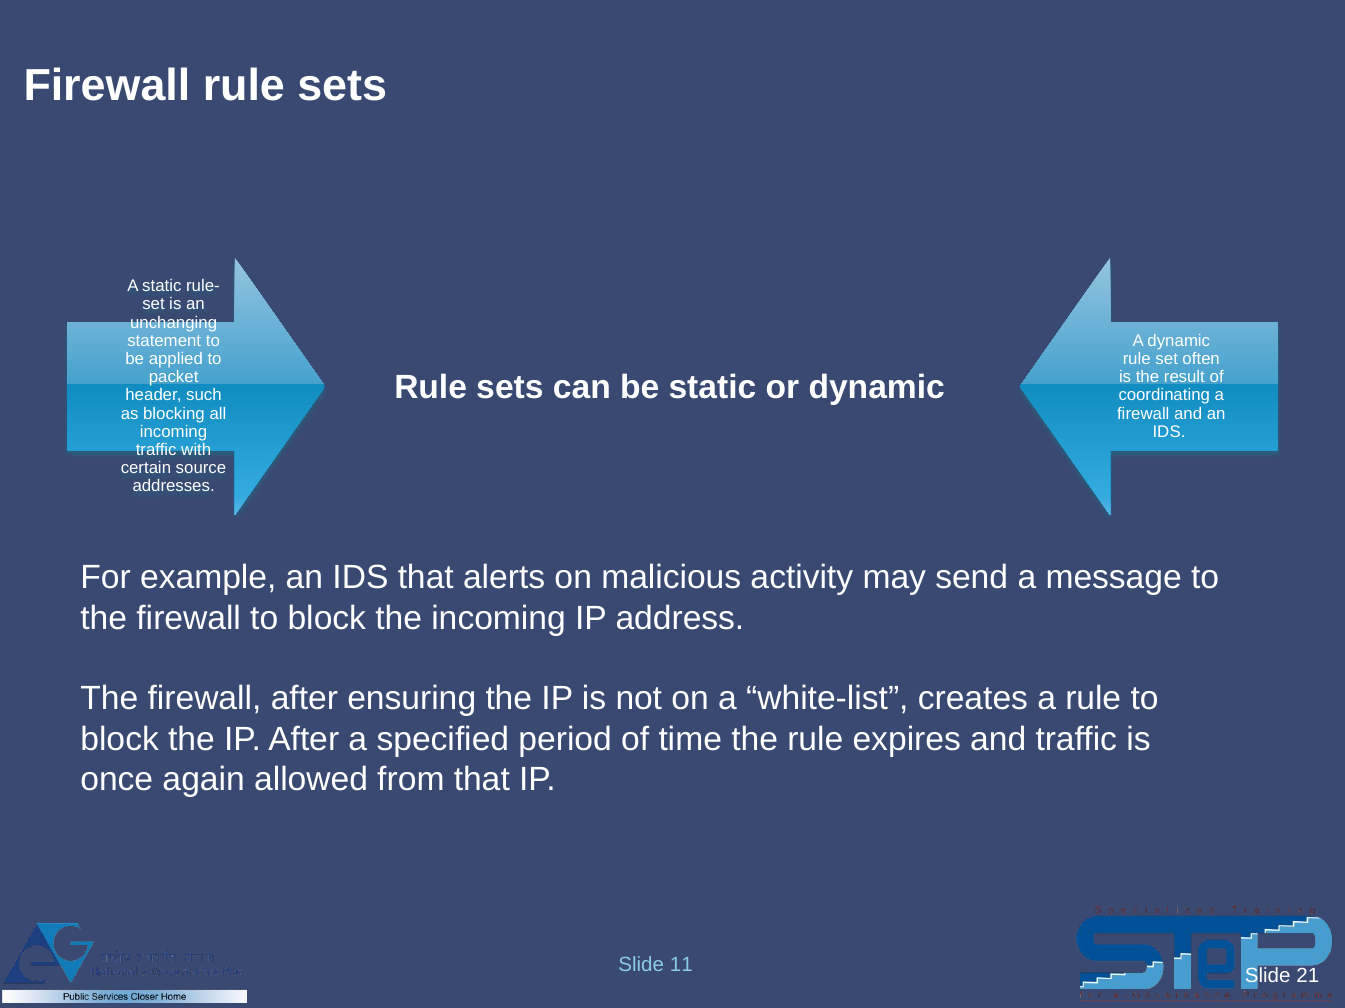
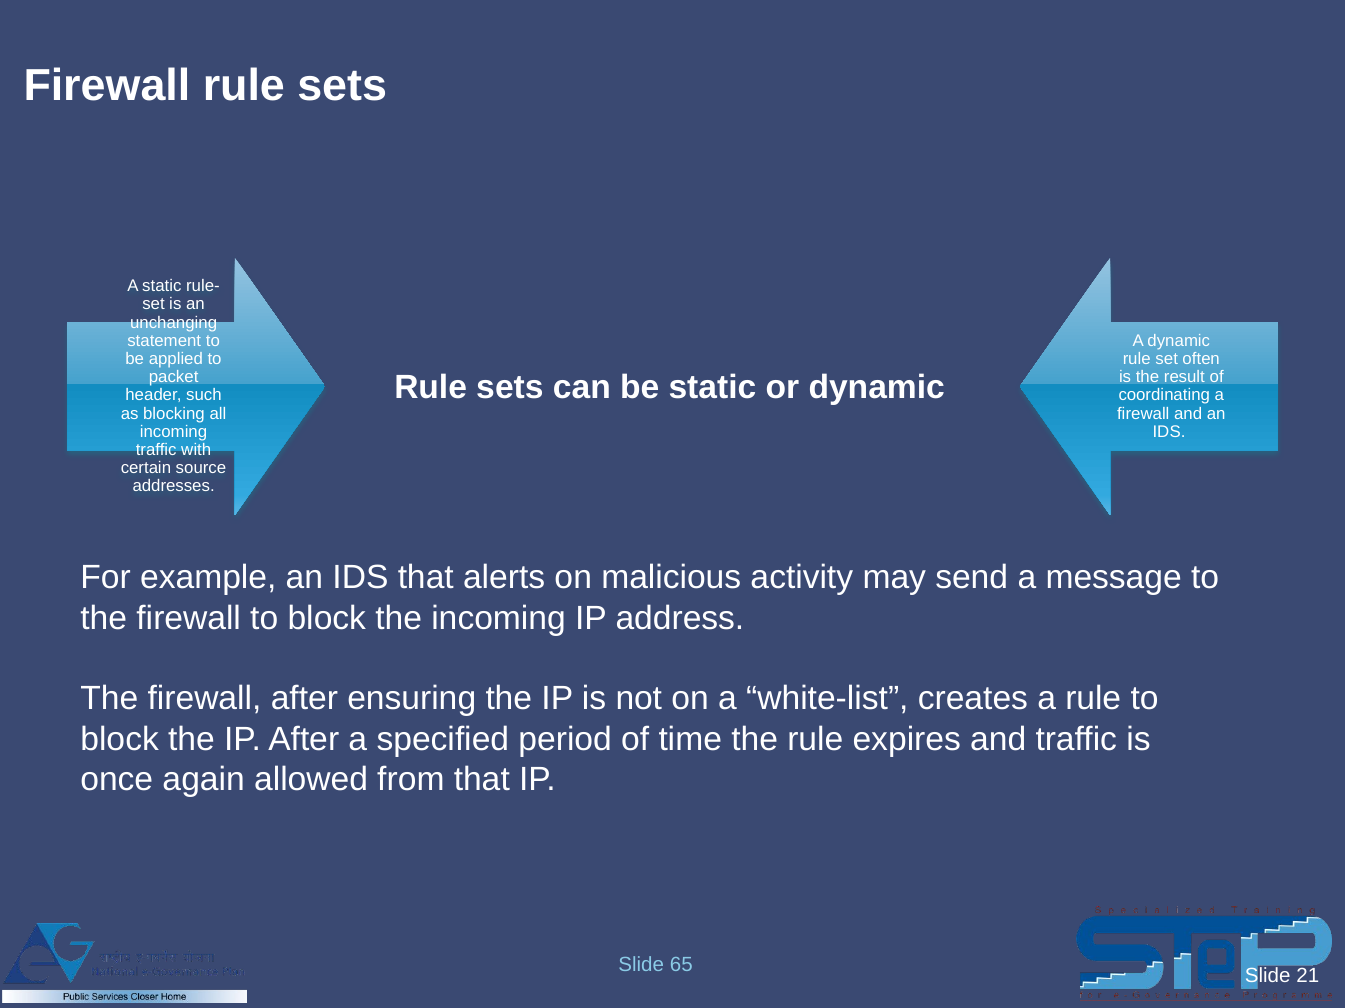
11: 11 -> 65
